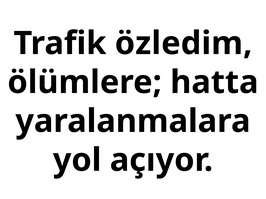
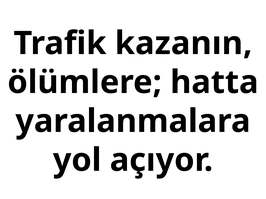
özledim: özledim -> kazanın
